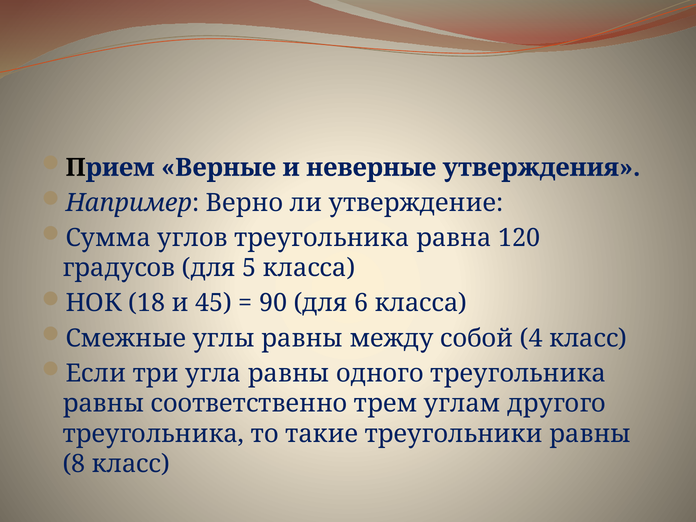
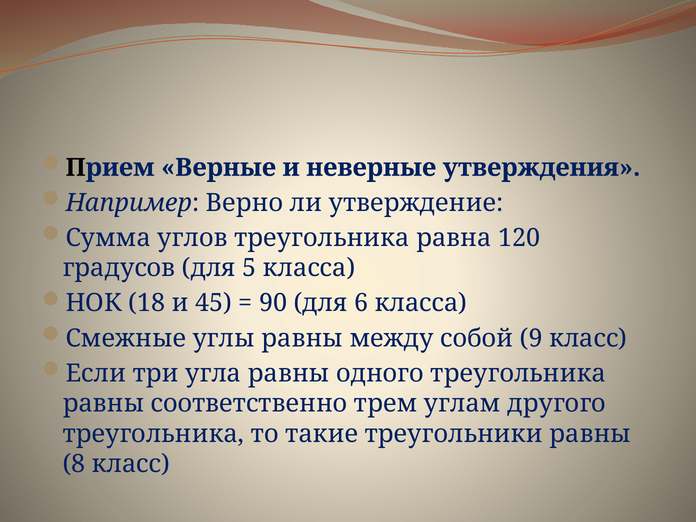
4: 4 -> 9
